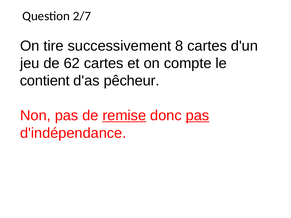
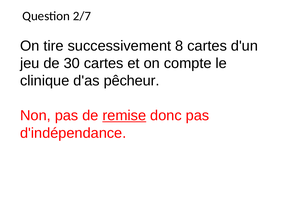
62: 62 -> 30
contient: contient -> clinique
pas at (197, 116) underline: present -> none
